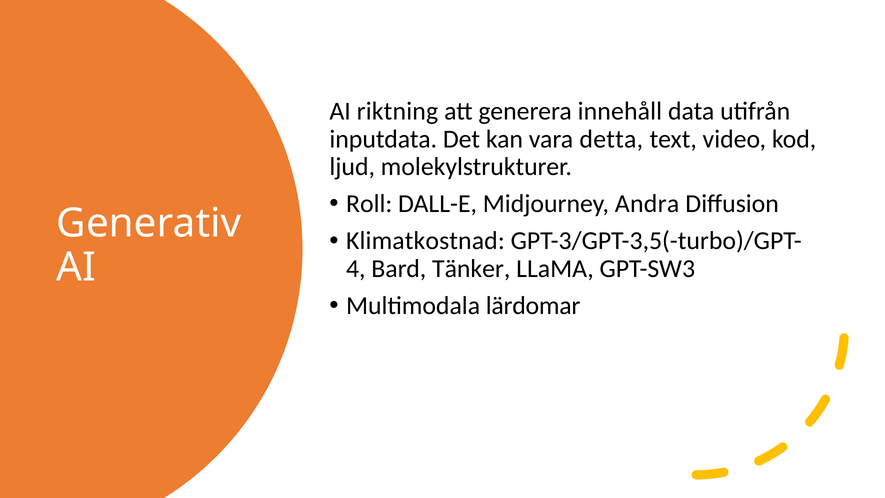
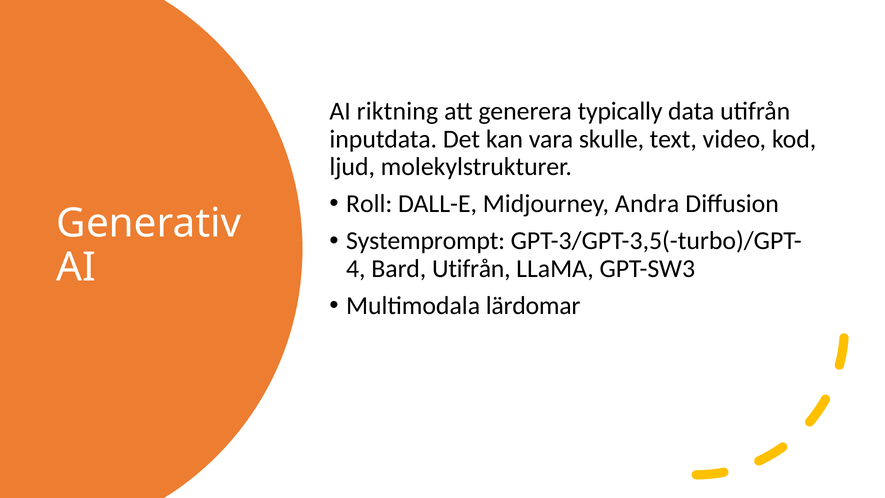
innehåll: innehåll -> typically
detta: detta -> skulle
Klimatkostnad: Klimatkostnad -> Systemprompt
Bard Tänker: Tänker -> Utifrån
